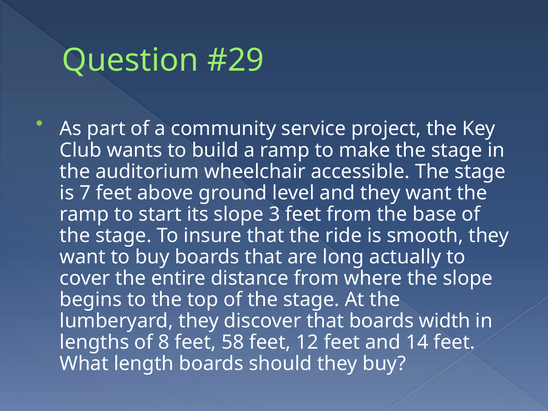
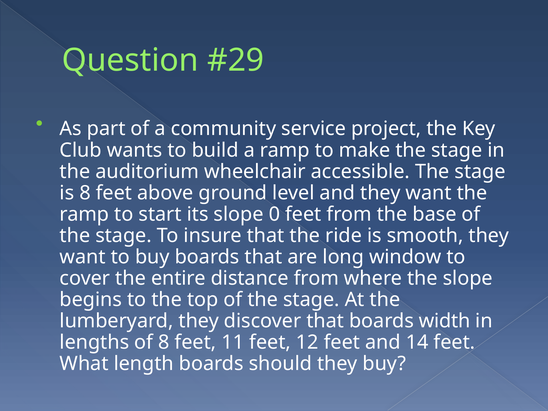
is 7: 7 -> 8
3: 3 -> 0
actually: actually -> window
58: 58 -> 11
